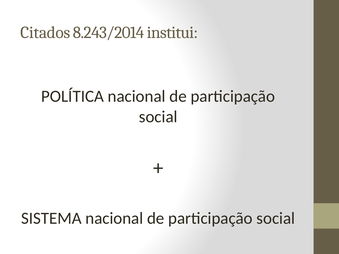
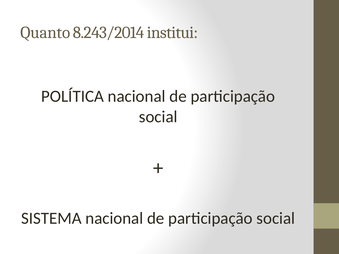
Citados: Citados -> Quanto
